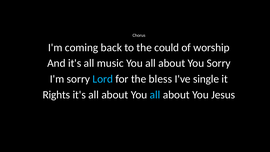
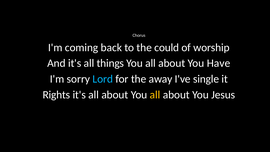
music: music -> things
You Sorry: Sorry -> Have
bless: bless -> away
all at (155, 95) colour: light blue -> yellow
